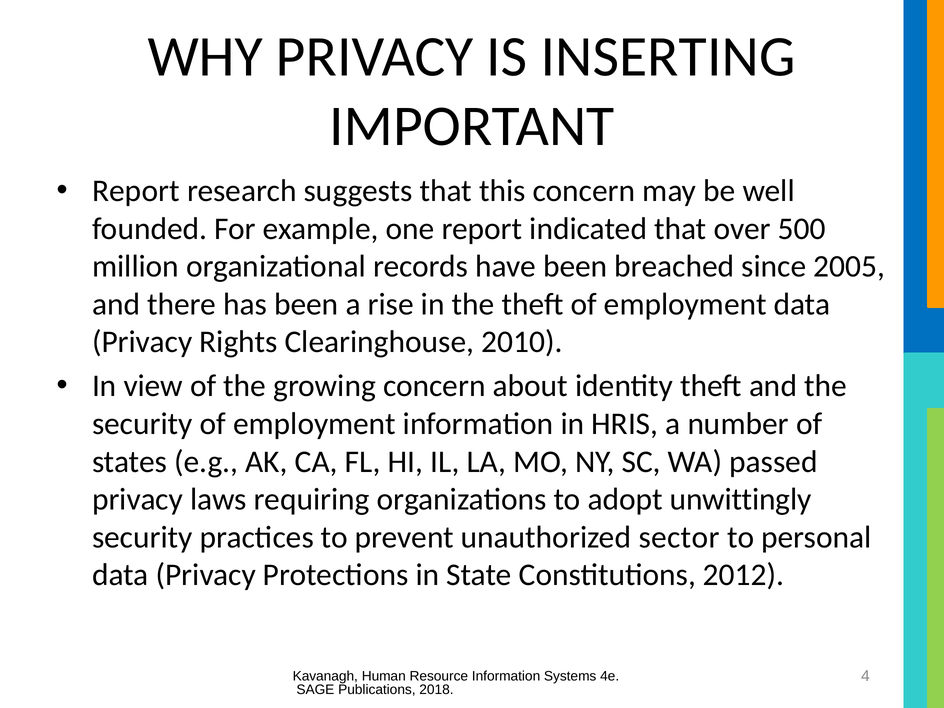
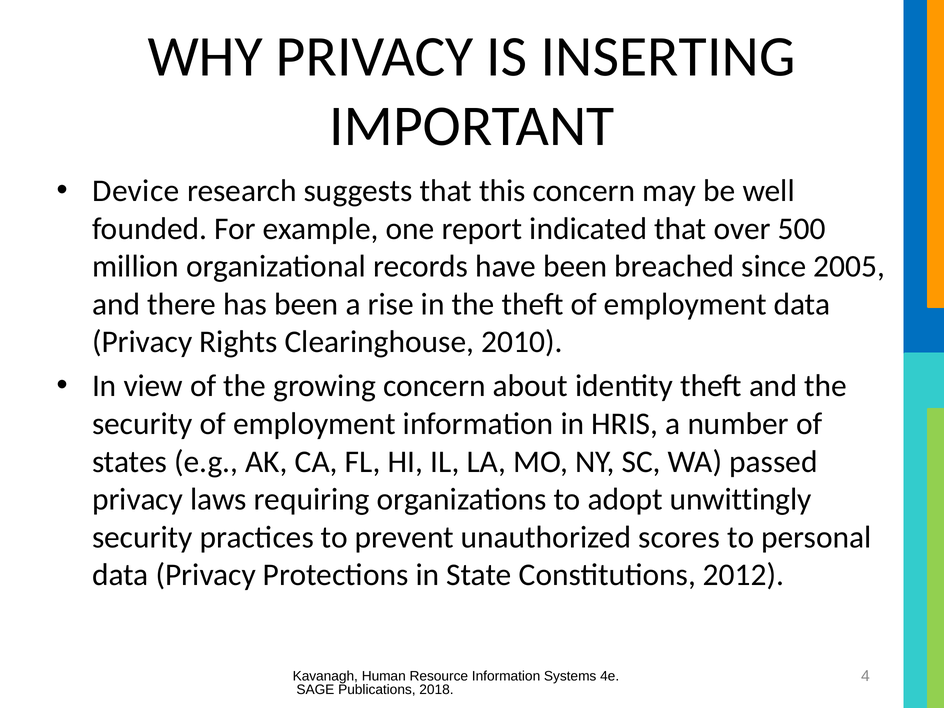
Report at (136, 191): Report -> Device
sector: sector -> scores
